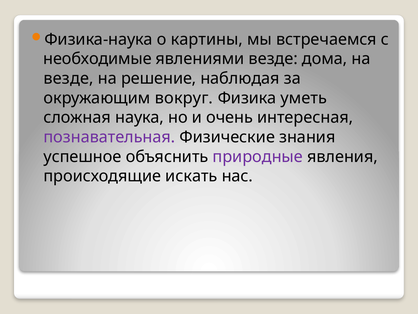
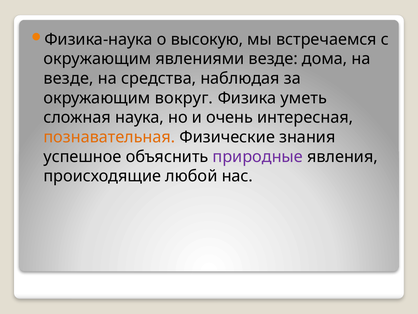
картины: картины -> высокую
необходимые at (97, 59): необходимые -> окружающим
решение: решение -> средства
познавательная colour: purple -> orange
искать: искать -> любой
